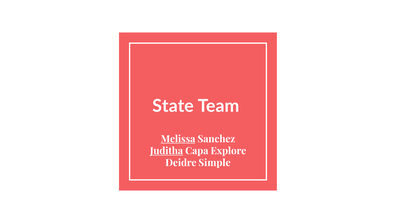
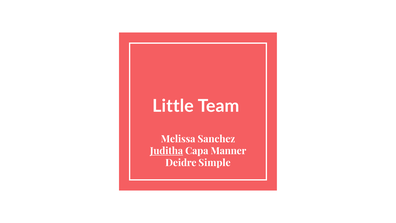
State: State -> Little
Melissa underline: present -> none
Explore: Explore -> Manner
